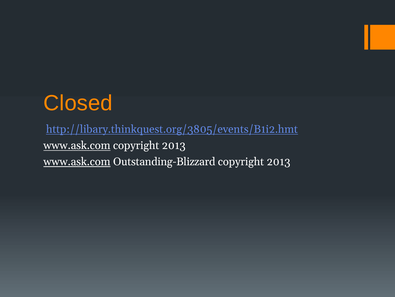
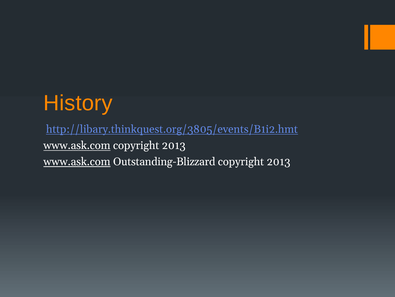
Closed: Closed -> History
